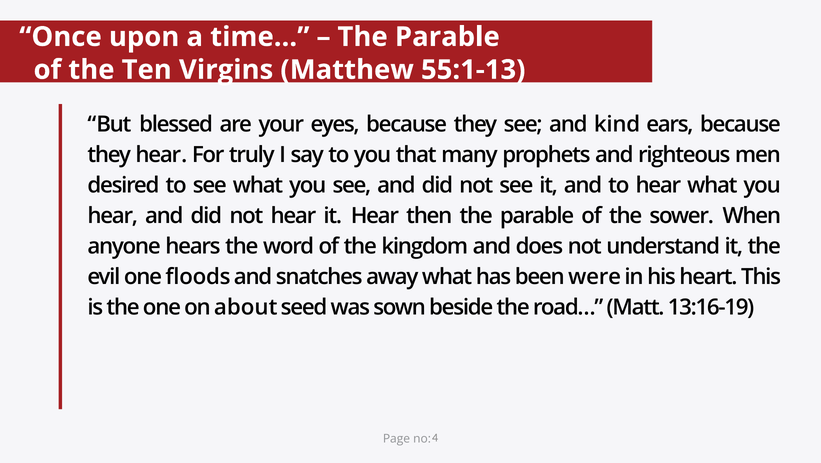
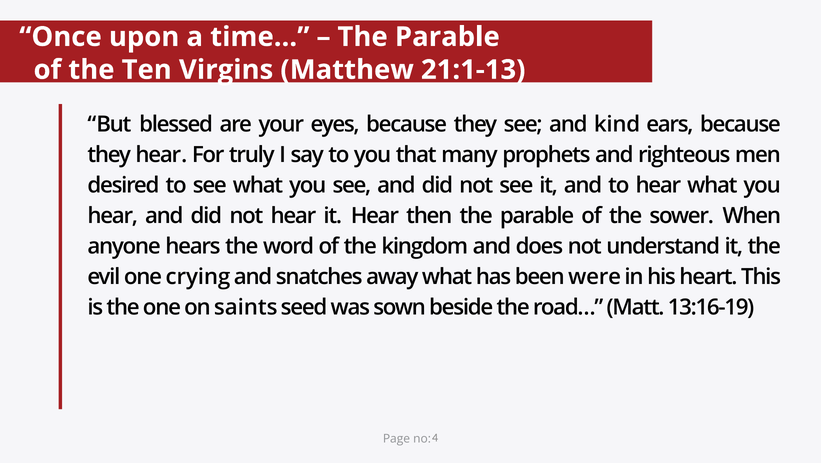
55:1-13: 55:1-13 -> 21:1-13
floods: floods -> crying
about: about -> saints
